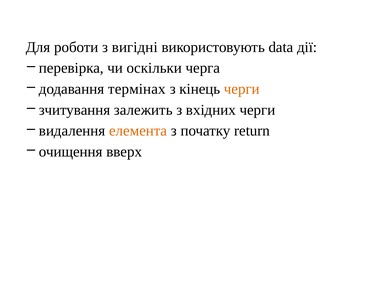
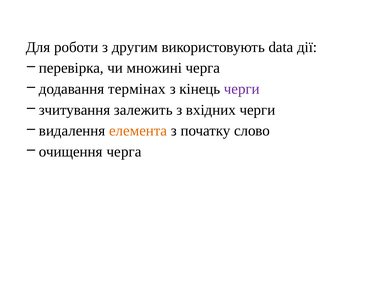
вигідні: вигідні -> другим
оскільки: оскільки -> множині
черги at (242, 89) colour: orange -> purple
return: return -> слово
очищення вверх: вверх -> черга
